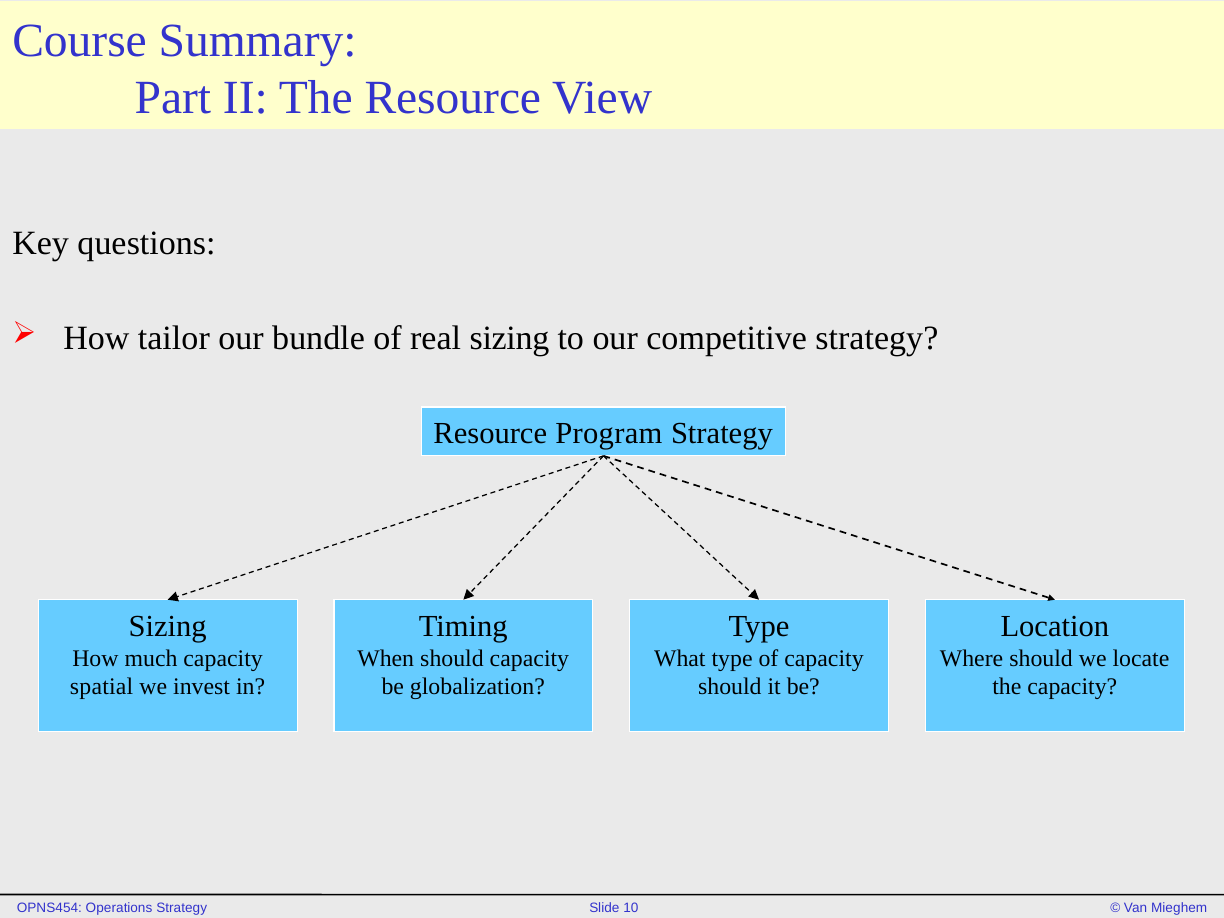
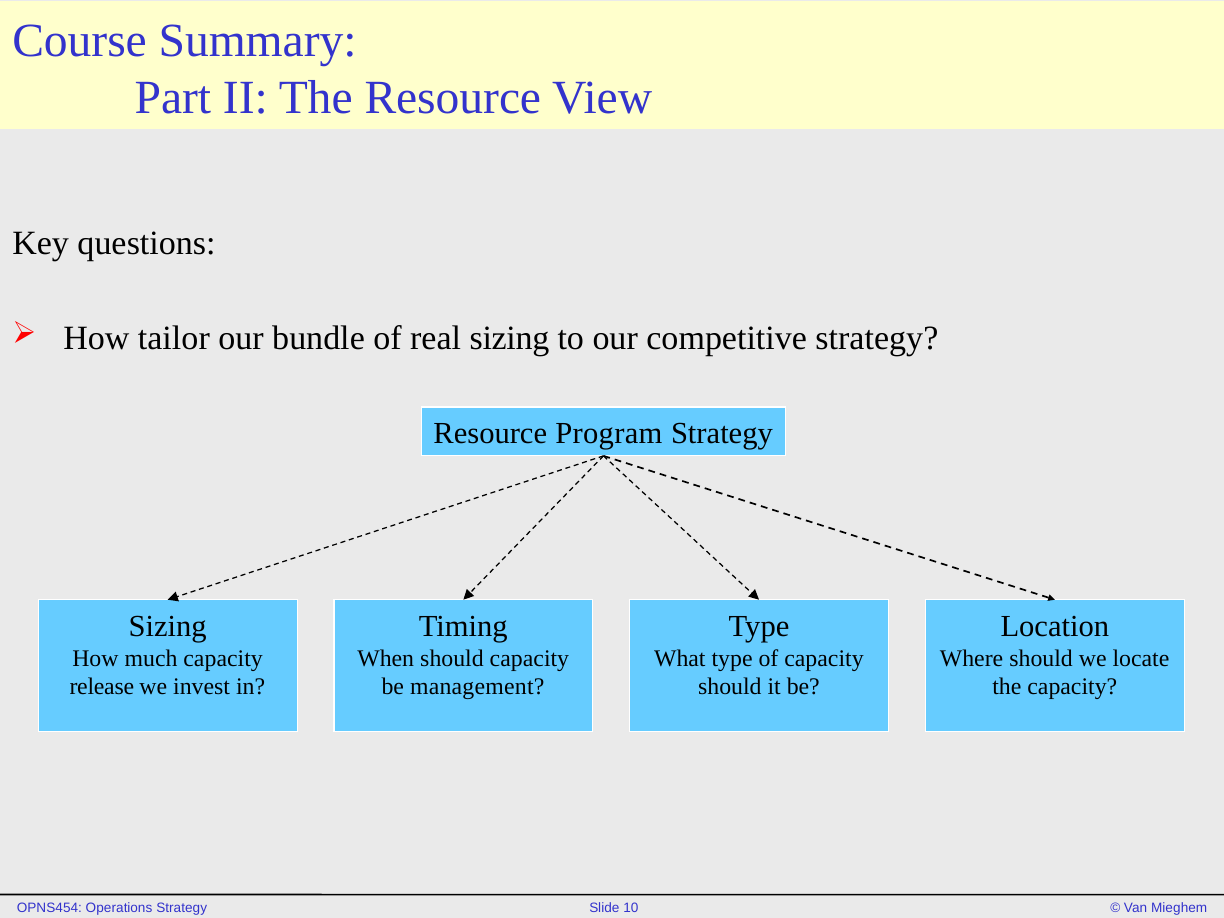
spatial: spatial -> release
globalization: globalization -> management
